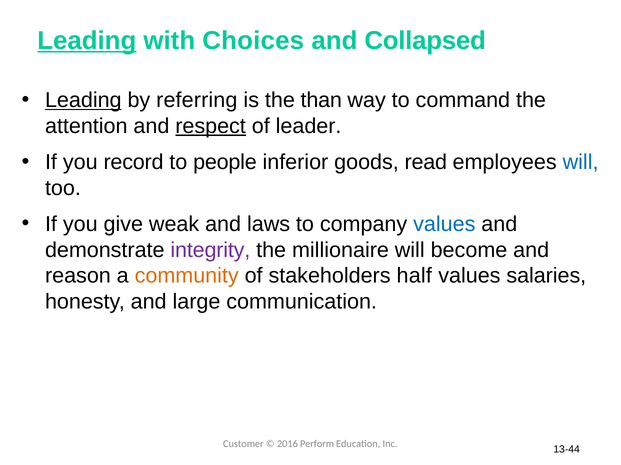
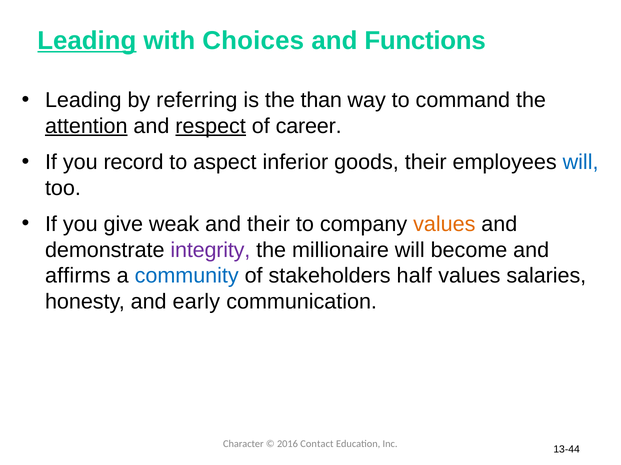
Collapsed: Collapsed -> Functions
Leading at (83, 100) underline: present -> none
attention underline: none -> present
leader: leader -> career
people: people -> aspect
goods read: read -> their
and laws: laws -> their
values at (444, 224) colour: blue -> orange
reason: reason -> affirms
community colour: orange -> blue
large: large -> early
Customer: Customer -> Character
Perform: Perform -> Contact
